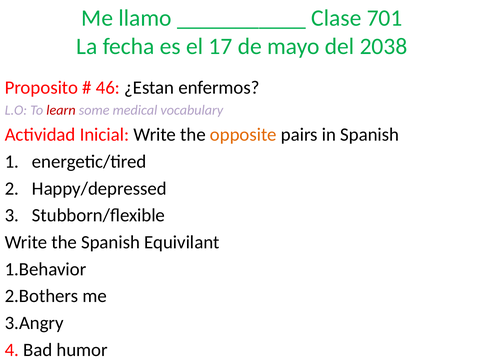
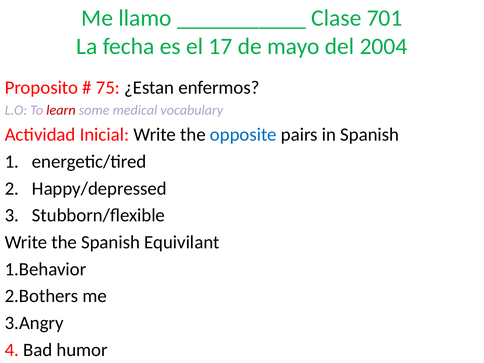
2038: 2038 -> 2004
46: 46 -> 75
opposite colour: orange -> blue
